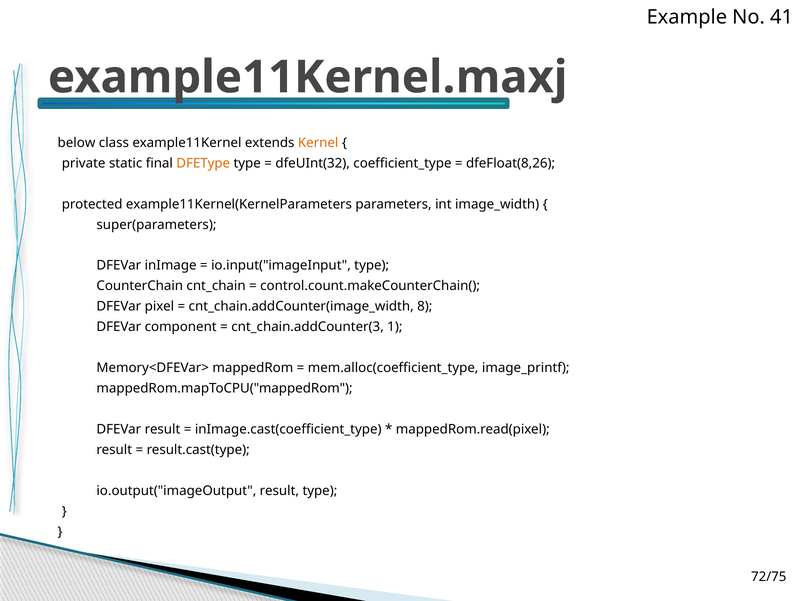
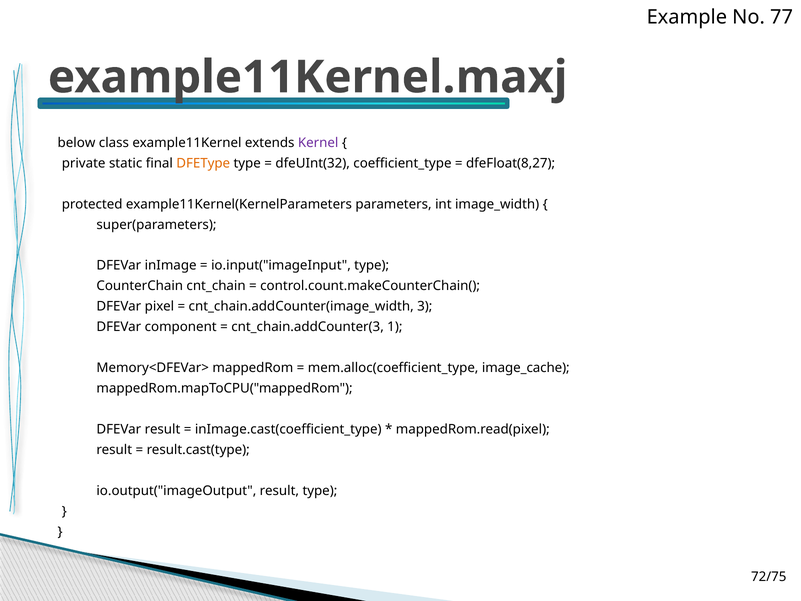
41: 41 -> 77
Kernel colour: orange -> purple
dfeFloat(8,26: dfeFloat(8,26 -> dfeFloat(8,27
8: 8 -> 3
image_printf: image_printf -> image_cache
